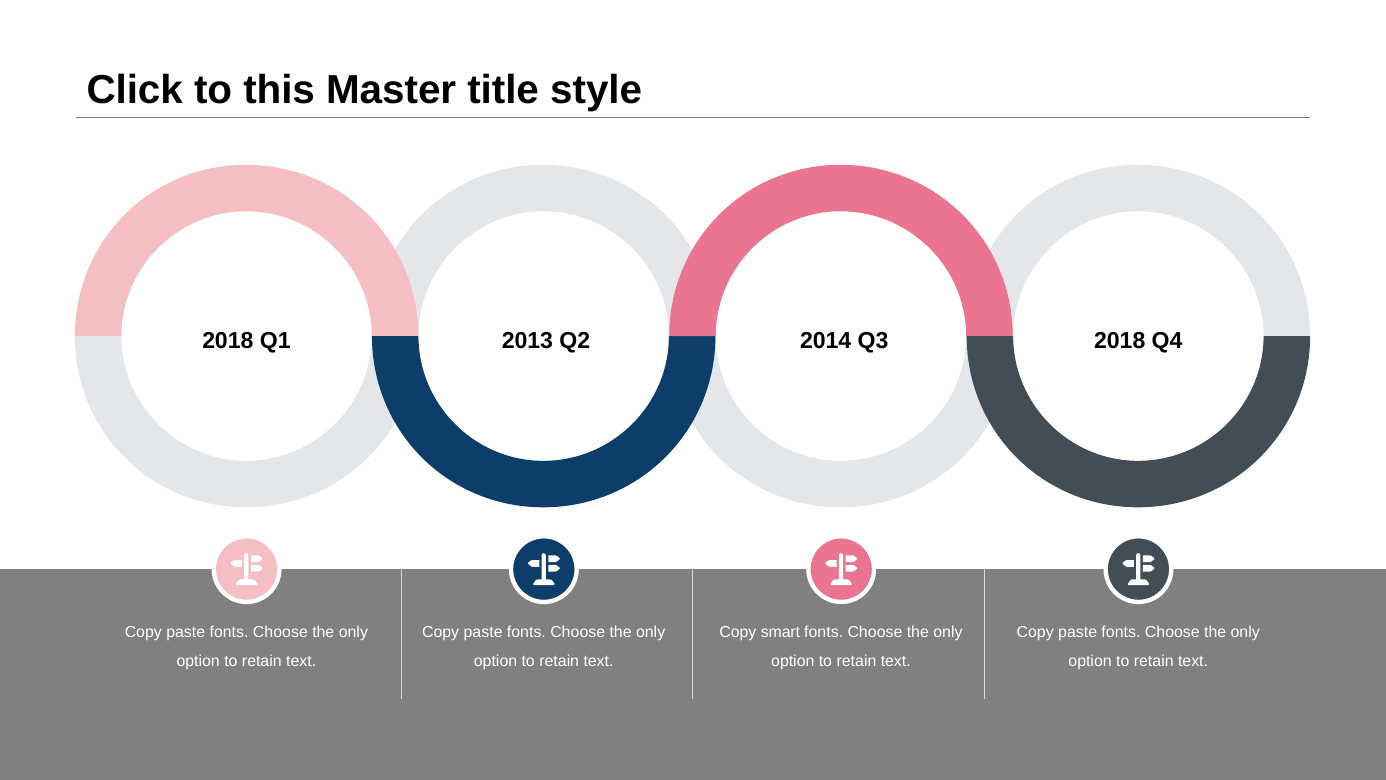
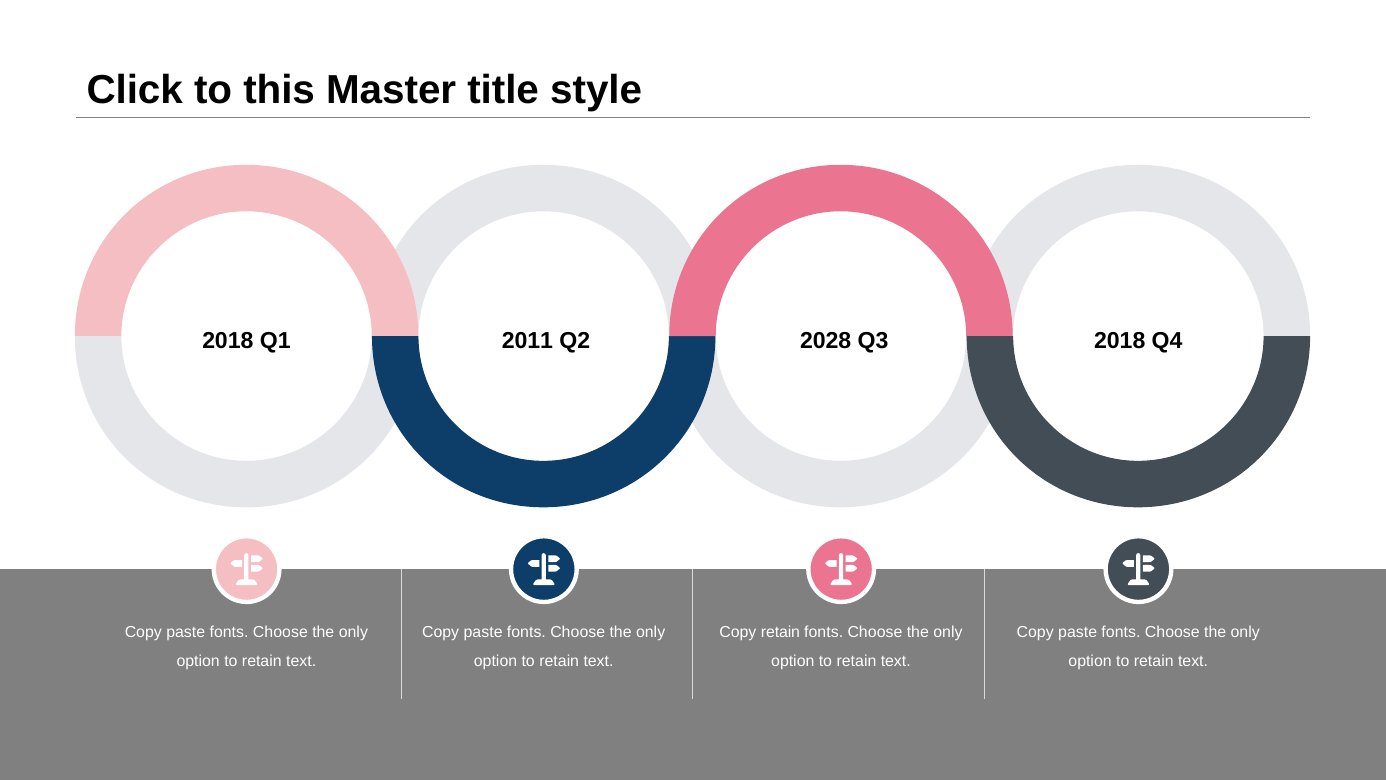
2013: 2013 -> 2011
2014: 2014 -> 2028
Copy smart: smart -> retain
